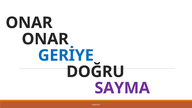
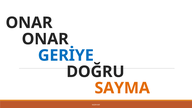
SAYMA colour: purple -> orange
